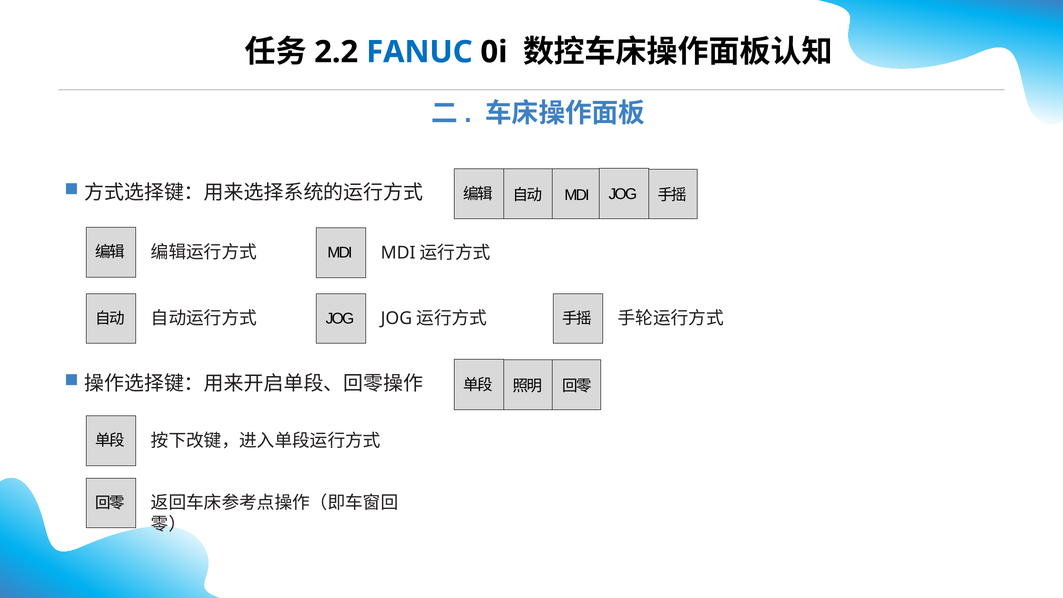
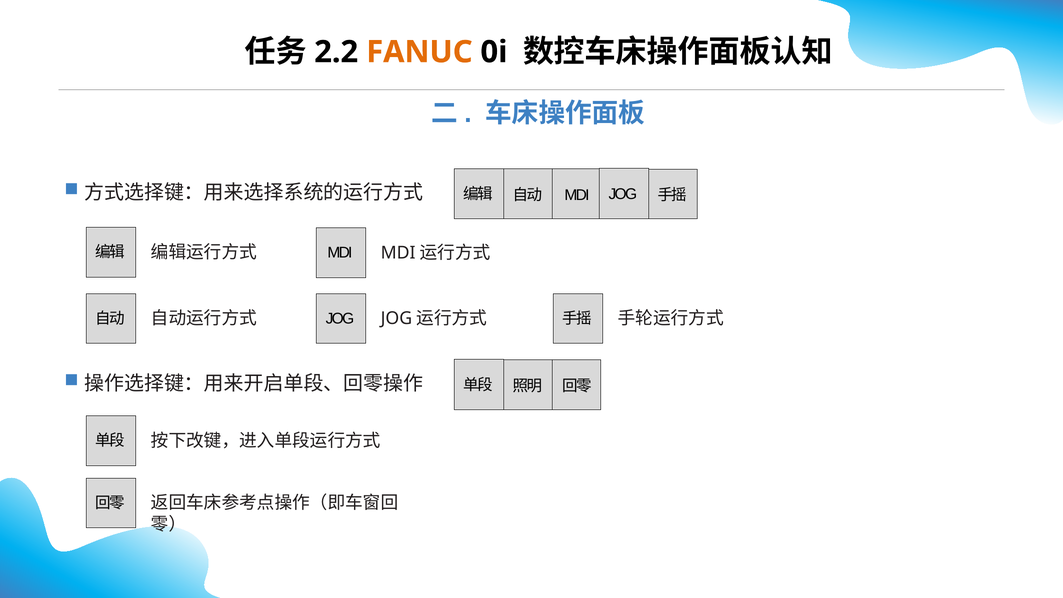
FANUC colour: blue -> orange
